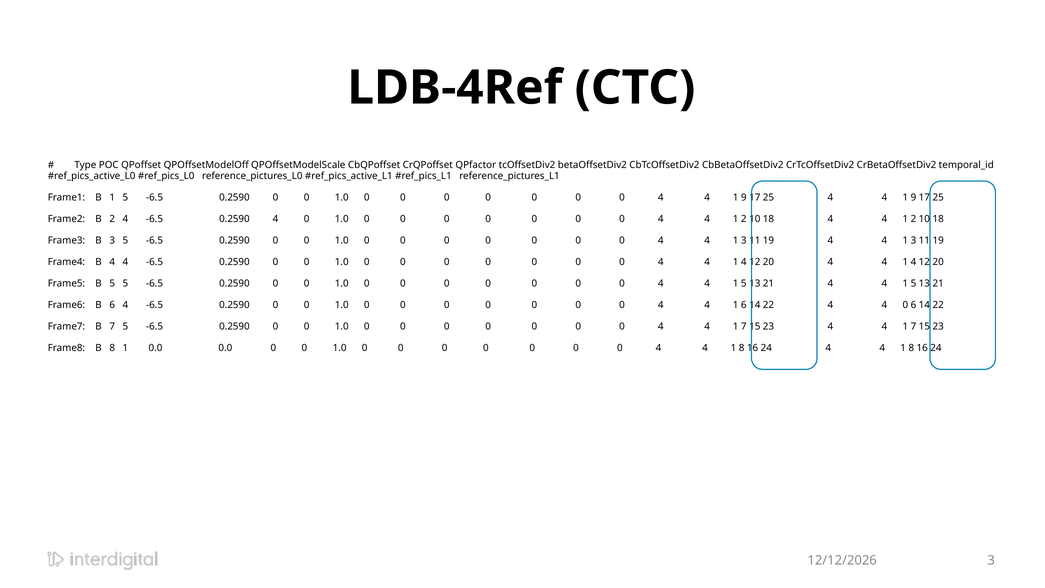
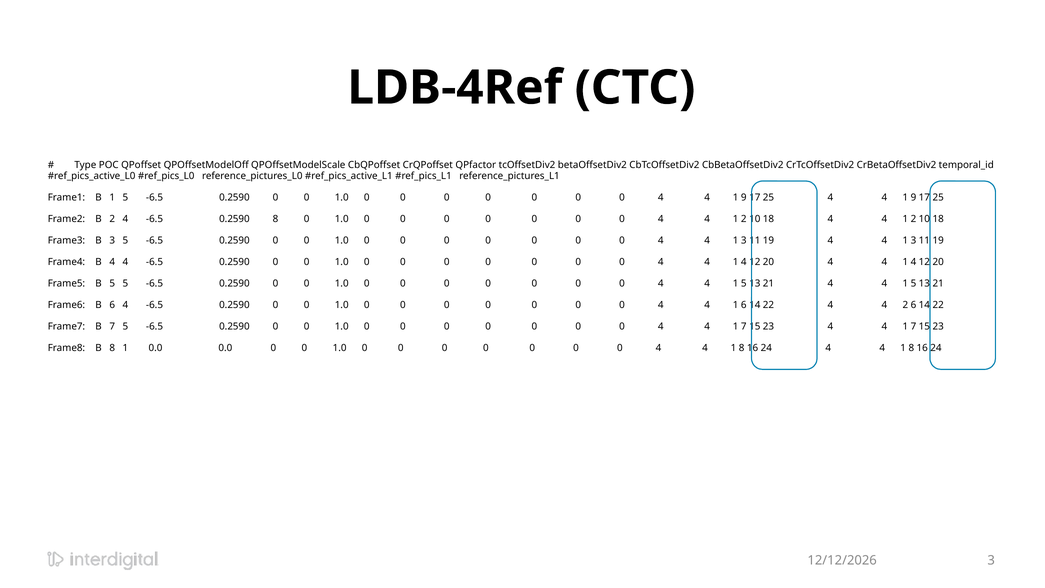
0.2590 4: 4 -> 8
4 4 0: 0 -> 2
